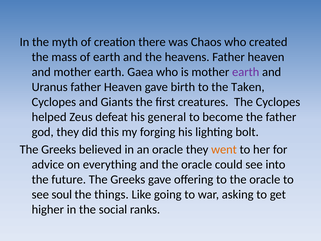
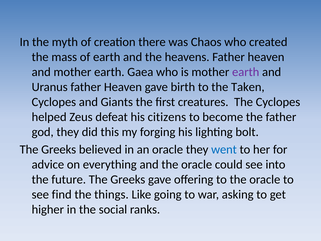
general: general -> citizens
went colour: orange -> blue
soul: soul -> find
